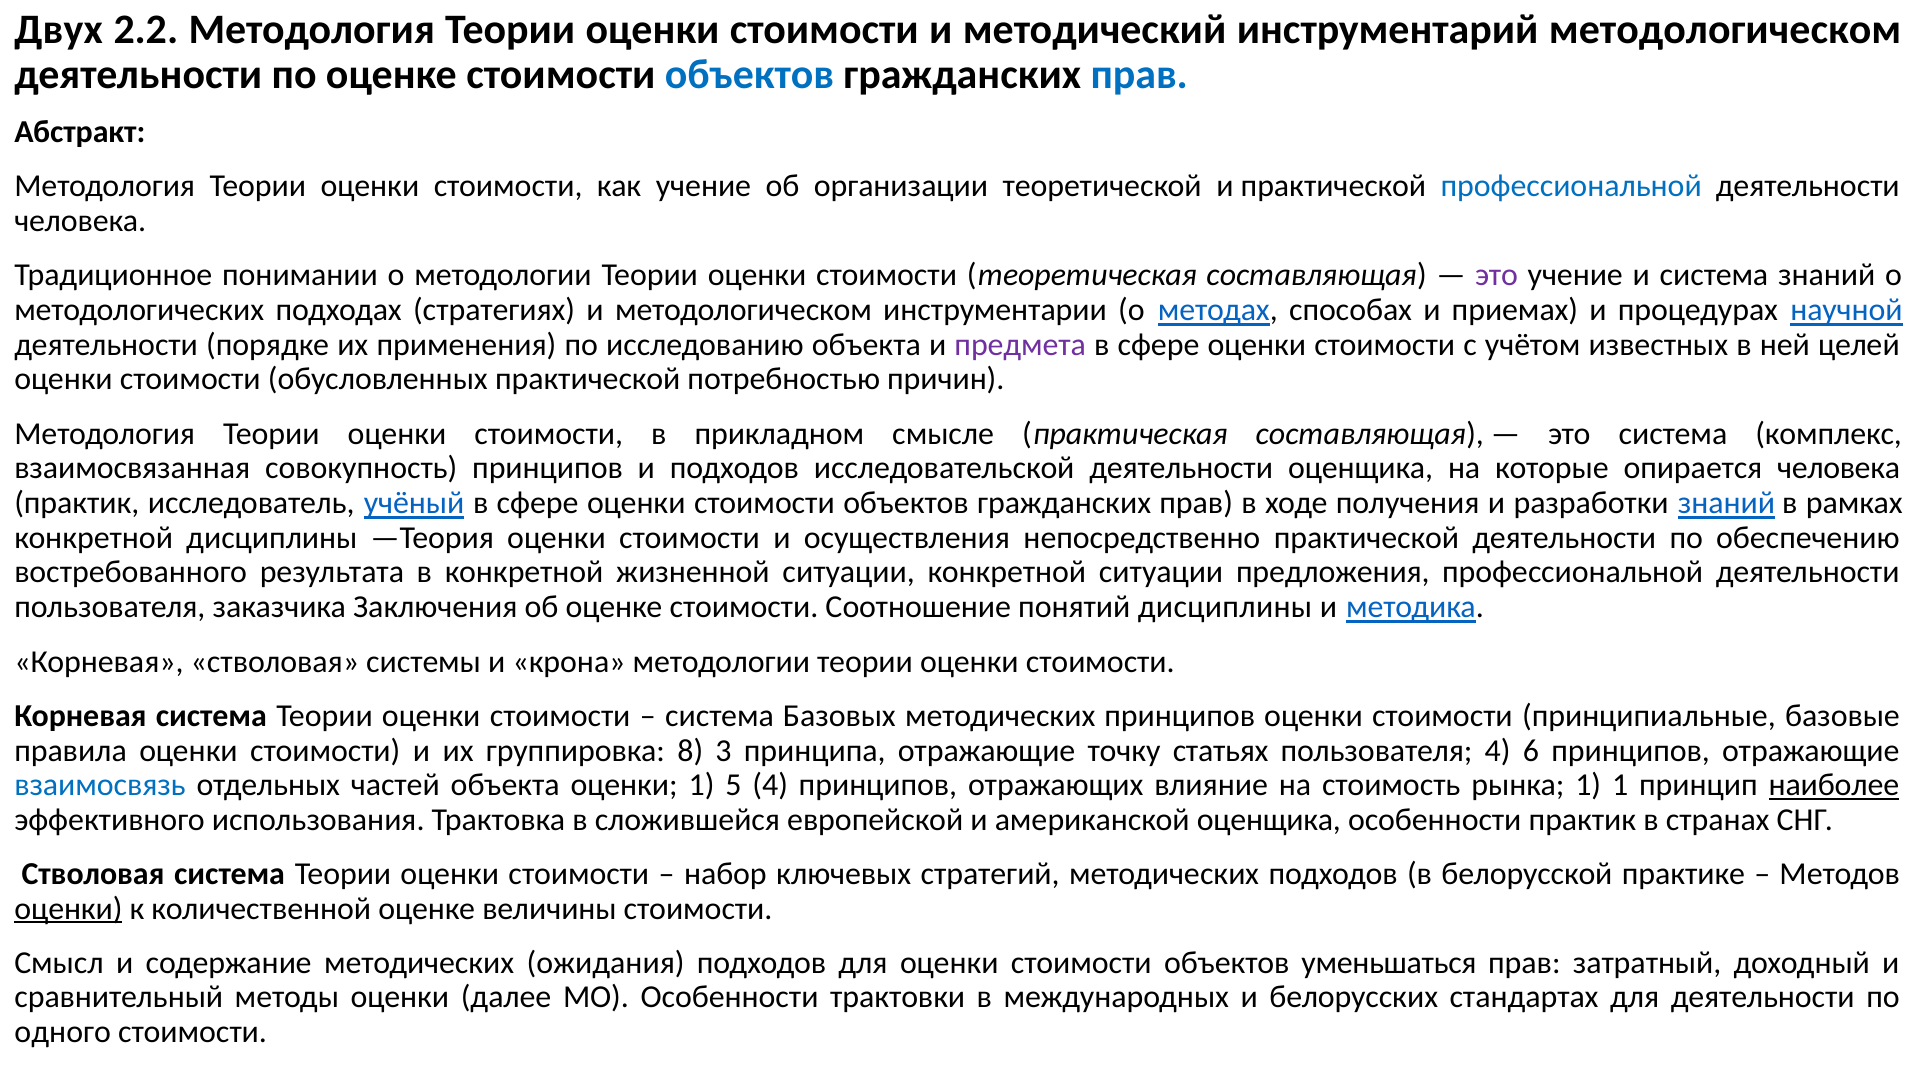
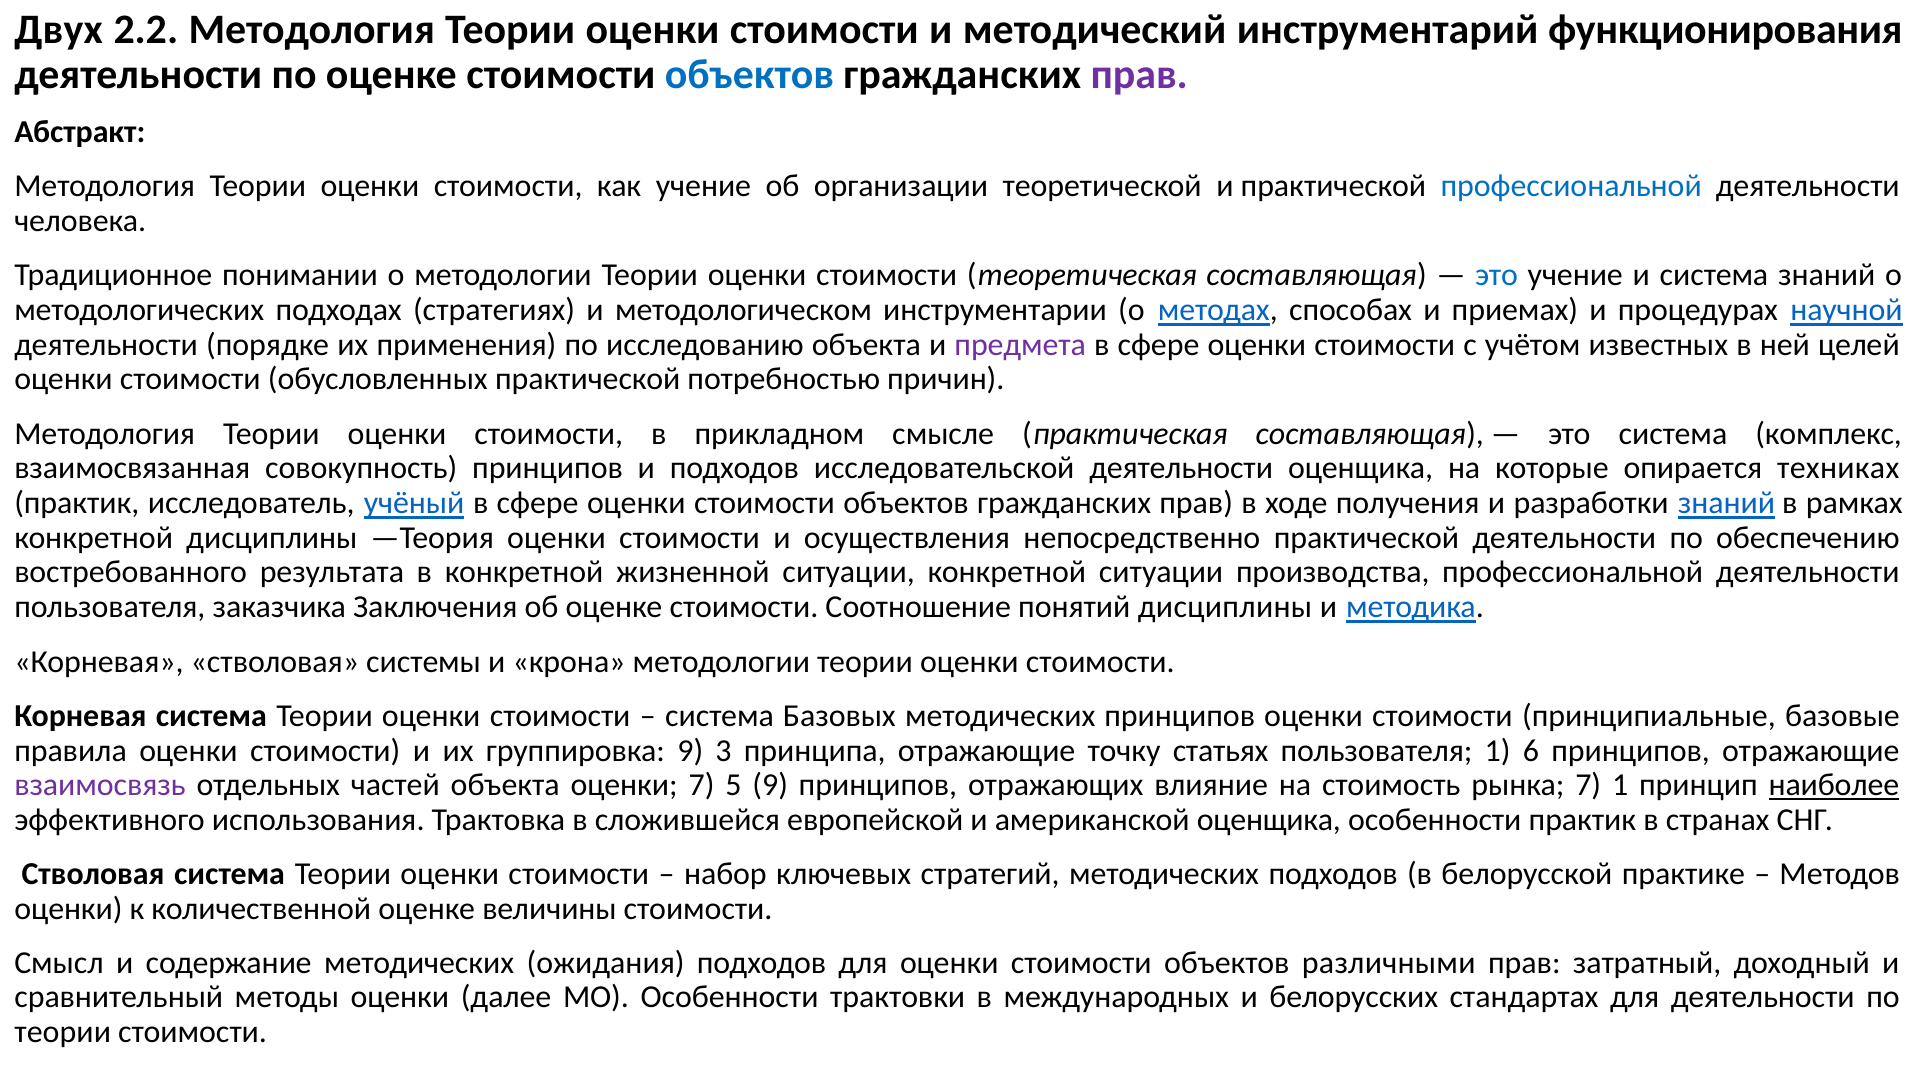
инструментарий методологическом: методологическом -> функционирования
прав at (1139, 75) colour: blue -> purple
это at (1497, 275) colour: purple -> blue
опирается человека: человека -> техниках
предложения: предложения -> производства
группировка 8: 8 -> 9
пользователя 4: 4 -> 1
взаимосвязь colour: blue -> purple
оценки 1: 1 -> 7
5 4: 4 -> 9
рынка 1: 1 -> 7
оценки at (68, 909) underline: present -> none
уменьшаться: уменьшаться -> различными
одного at (63, 1032): одного -> теории
